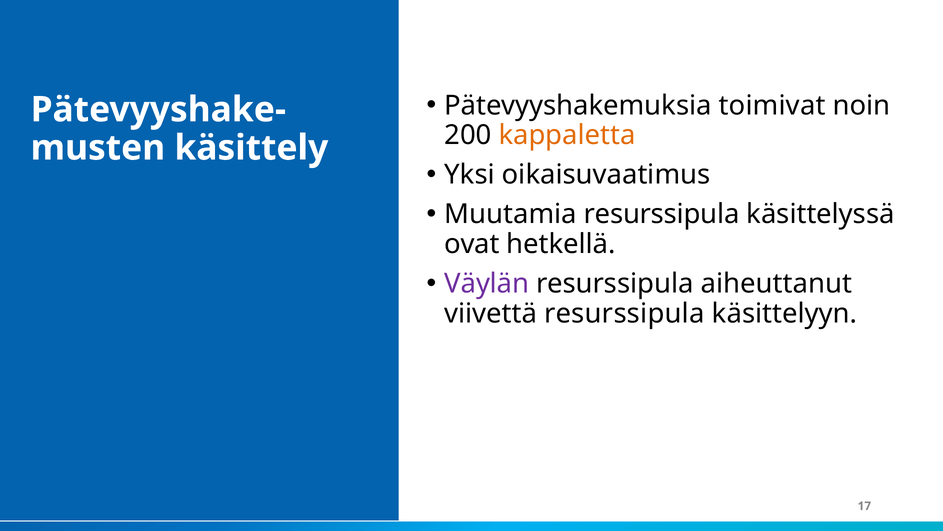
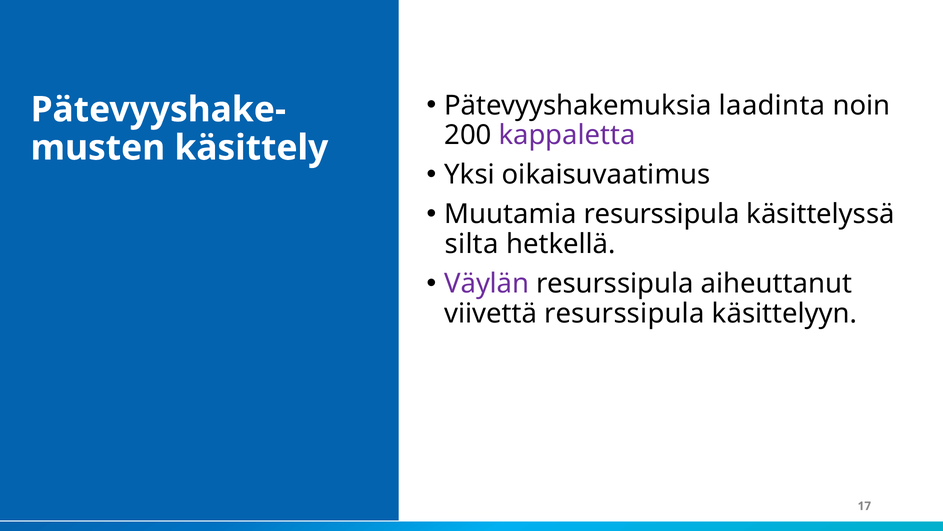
toimivat: toimivat -> laadinta
kappaletta colour: orange -> purple
ovat: ovat -> silta
